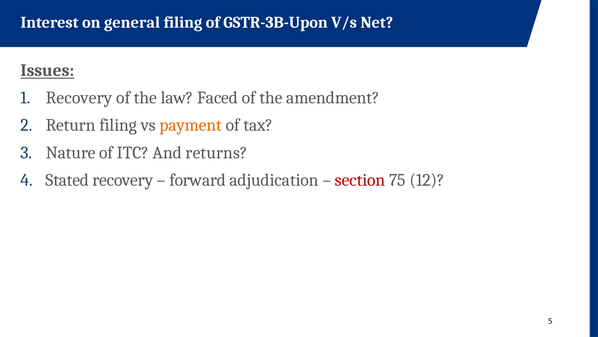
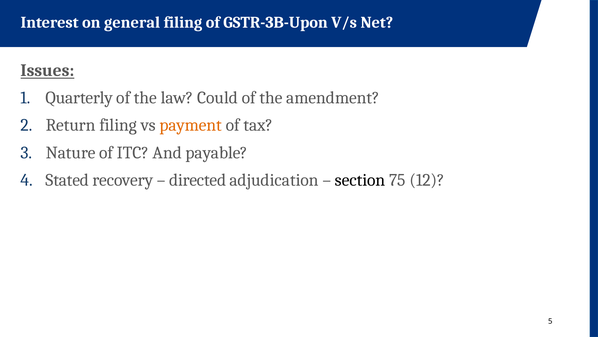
Recovery at (79, 98): Recovery -> Quarterly
Faced: Faced -> Could
returns: returns -> payable
forward: forward -> directed
section colour: red -> black
